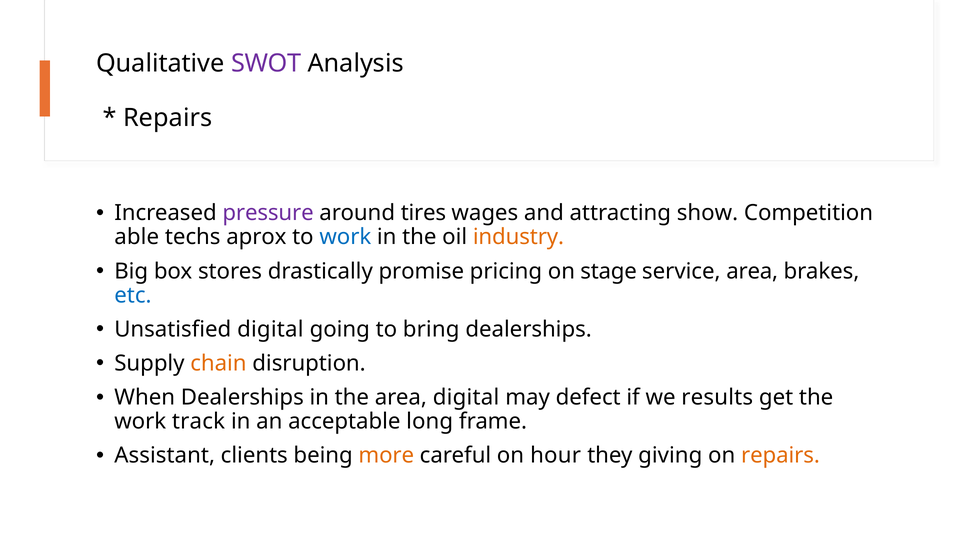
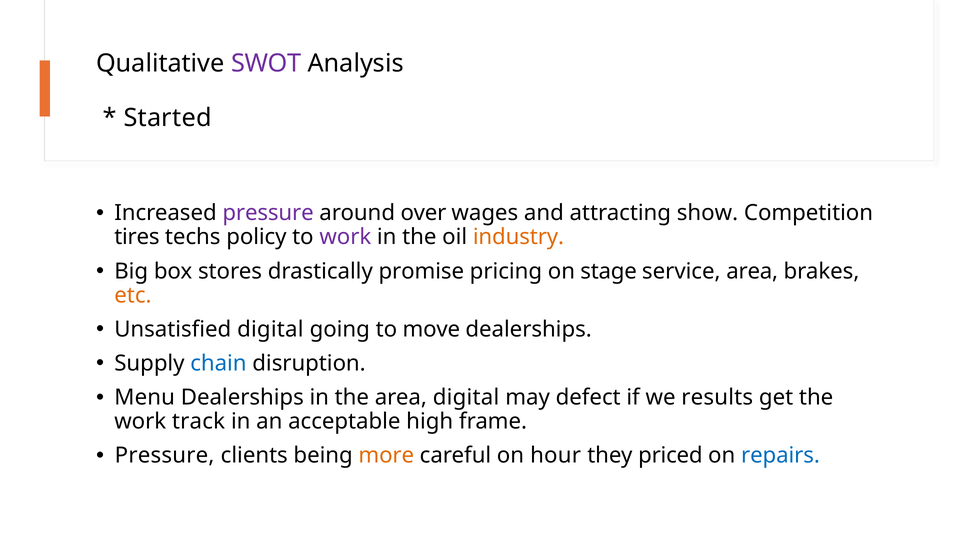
Repairs at (168, 118): Repairs -> Started
tires: tires -> over
able: able -> tires
aprox: aprox -> policy
work at (345, 237) colour: blue -> purple
etc colour: blue -> orange
bring: bring -> move
chain colour: orange -> blue
When: When -> Menu
long: long -> high
Assistant at (165, 456): Assistant -> Pressure
giving: giving -> priced
repairs at (780, 456) colour: orange -> blue
